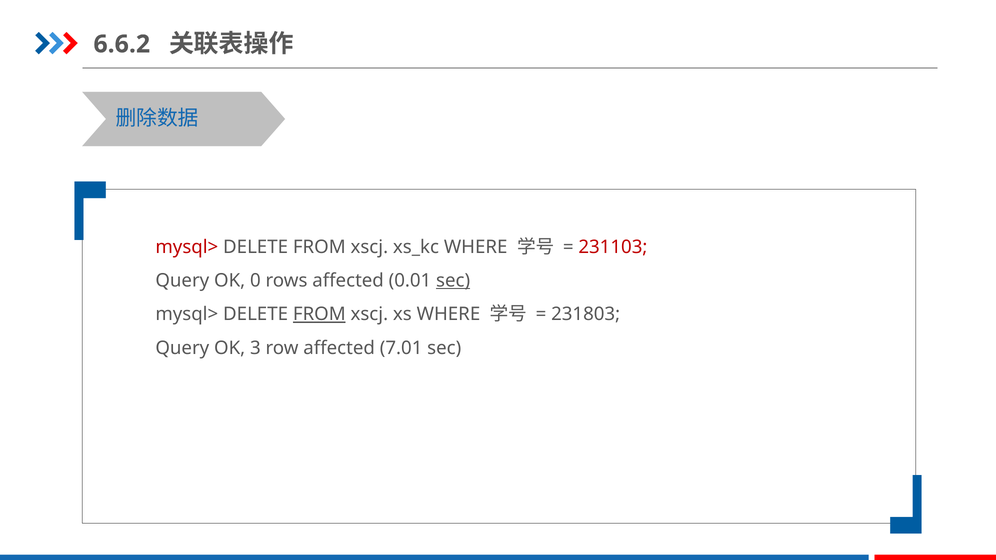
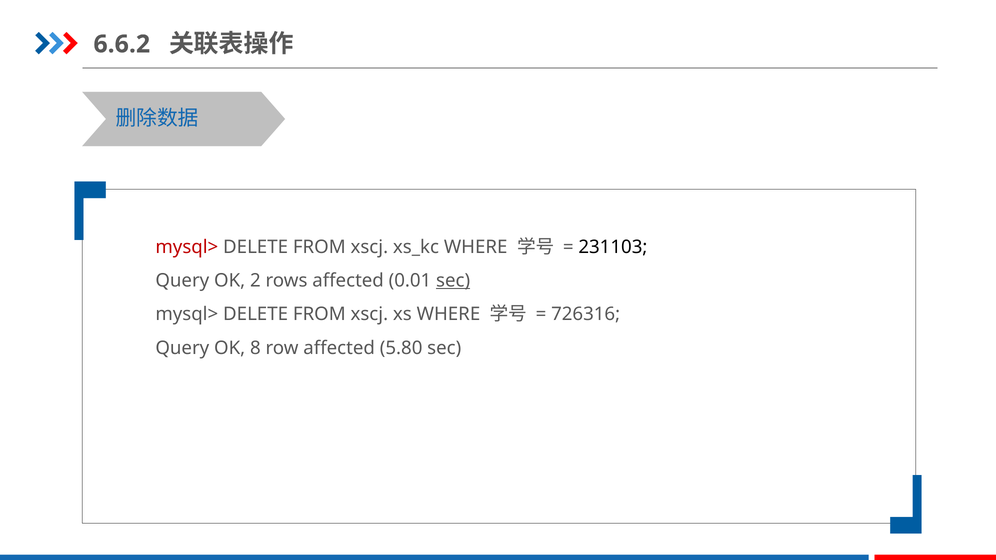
231103 colour: red -> black
0: 0 -> 2
FROM at (319, 315) underline: present -> none
231803: 231803 -> 726316
3: 3 -> 8
7.01: 7.01 -> 5.80
